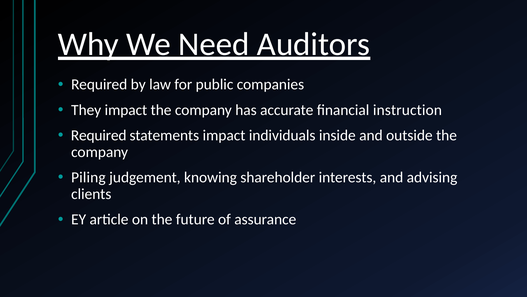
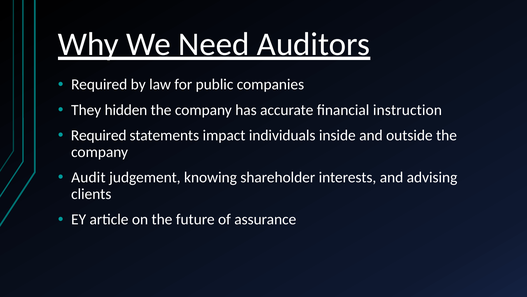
They impact: impact -> hidden
Piling: Piling -> Audit
